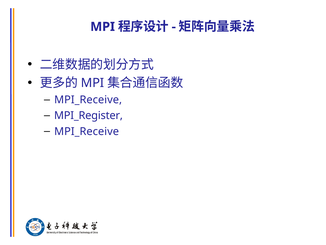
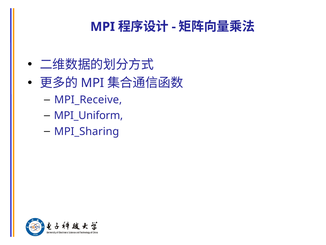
MPI_Register: MPI_Register -> MPI_Uniform
MPI_Receive at (87, 131): MPI_Receive -> MPI_Sharing
